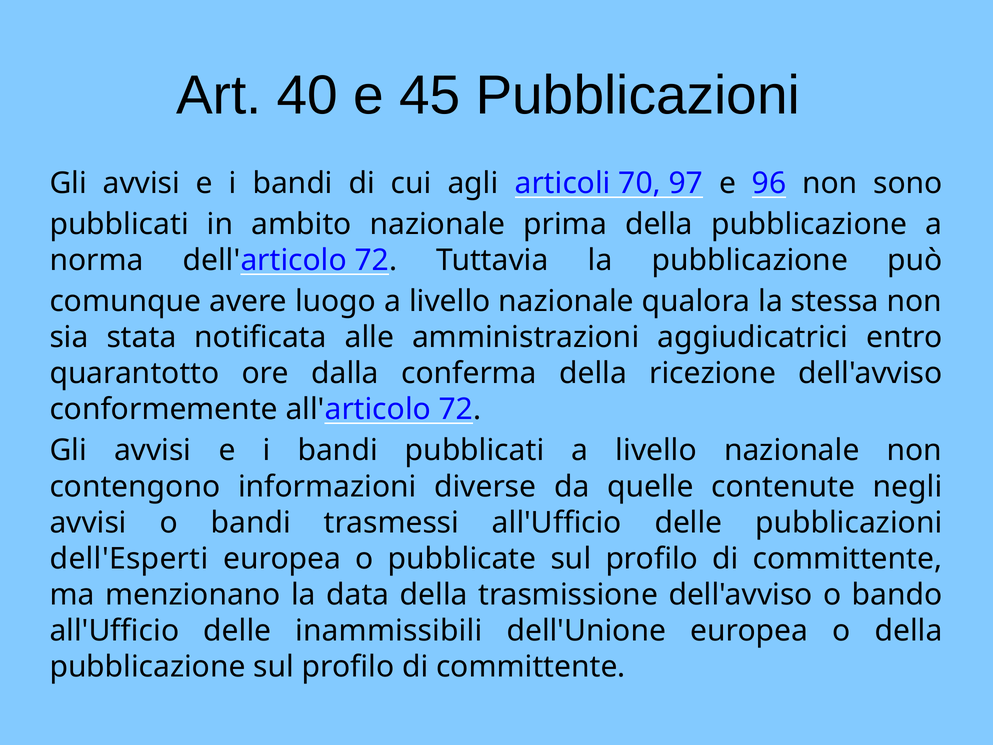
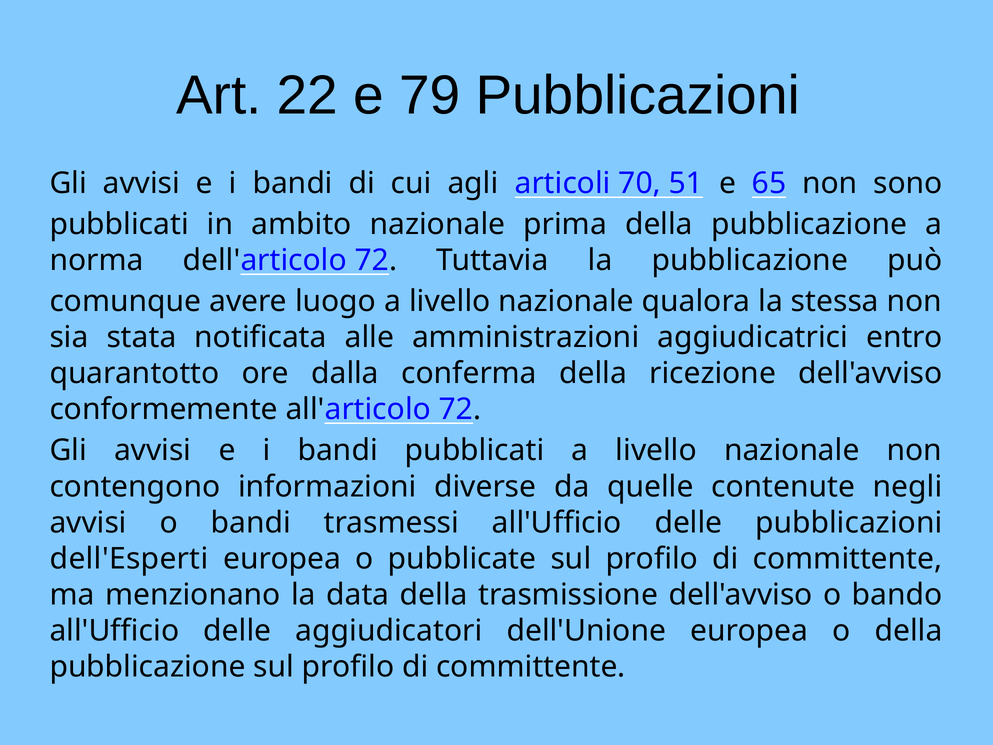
40: 40 -> 22
45: 45 -> 79
97: 97 -> 51
96: 96 -> 65
inammissibili: inammissibili -> aggiudicatori
